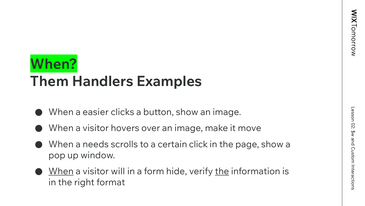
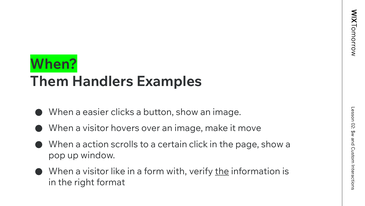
needs: needs -> action
When at (61, 171) underline: present -> none
will: will -> like
hide: hide -> with
